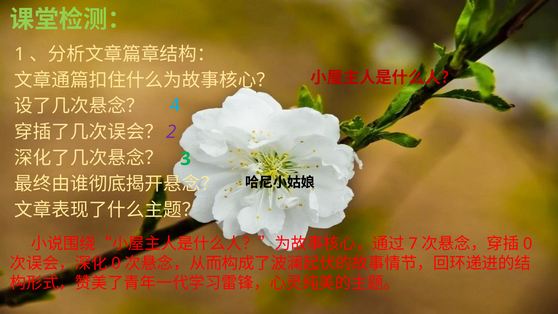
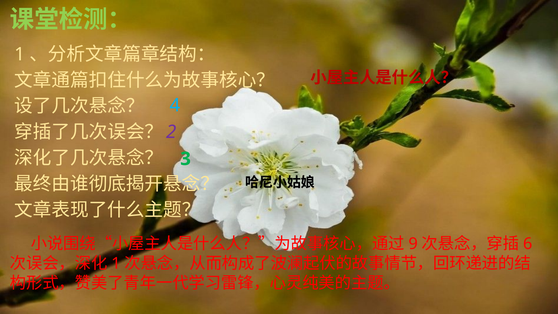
7: 7 -> 9
0 at (528, 244): 0 -> 6
0 at (116, 263): 0 -> 1
